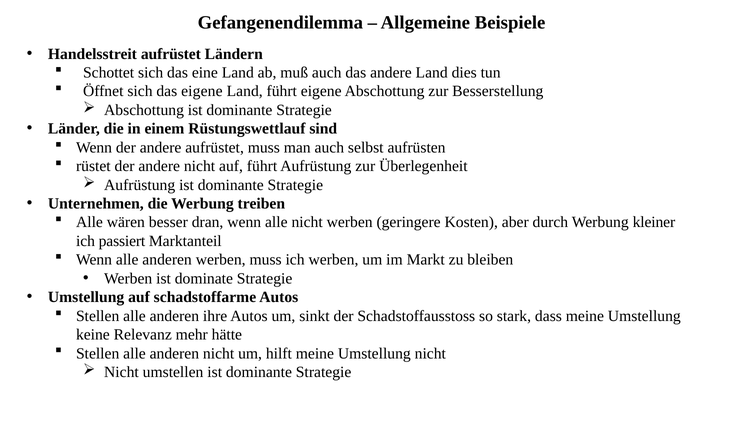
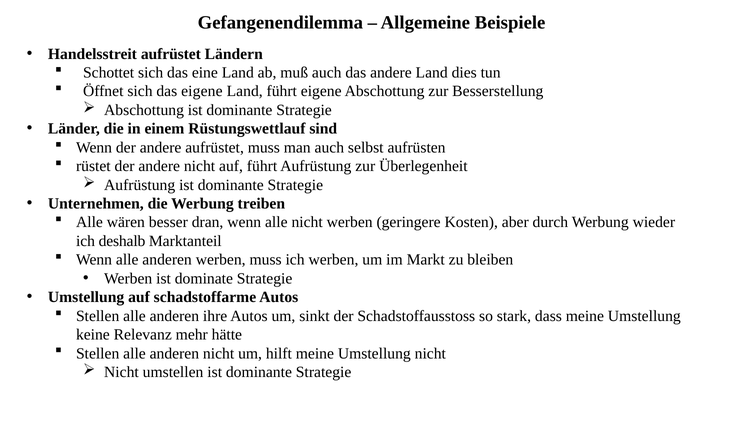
kleiner: kleiner -> wieder
passiert: passiert -> deshalb
